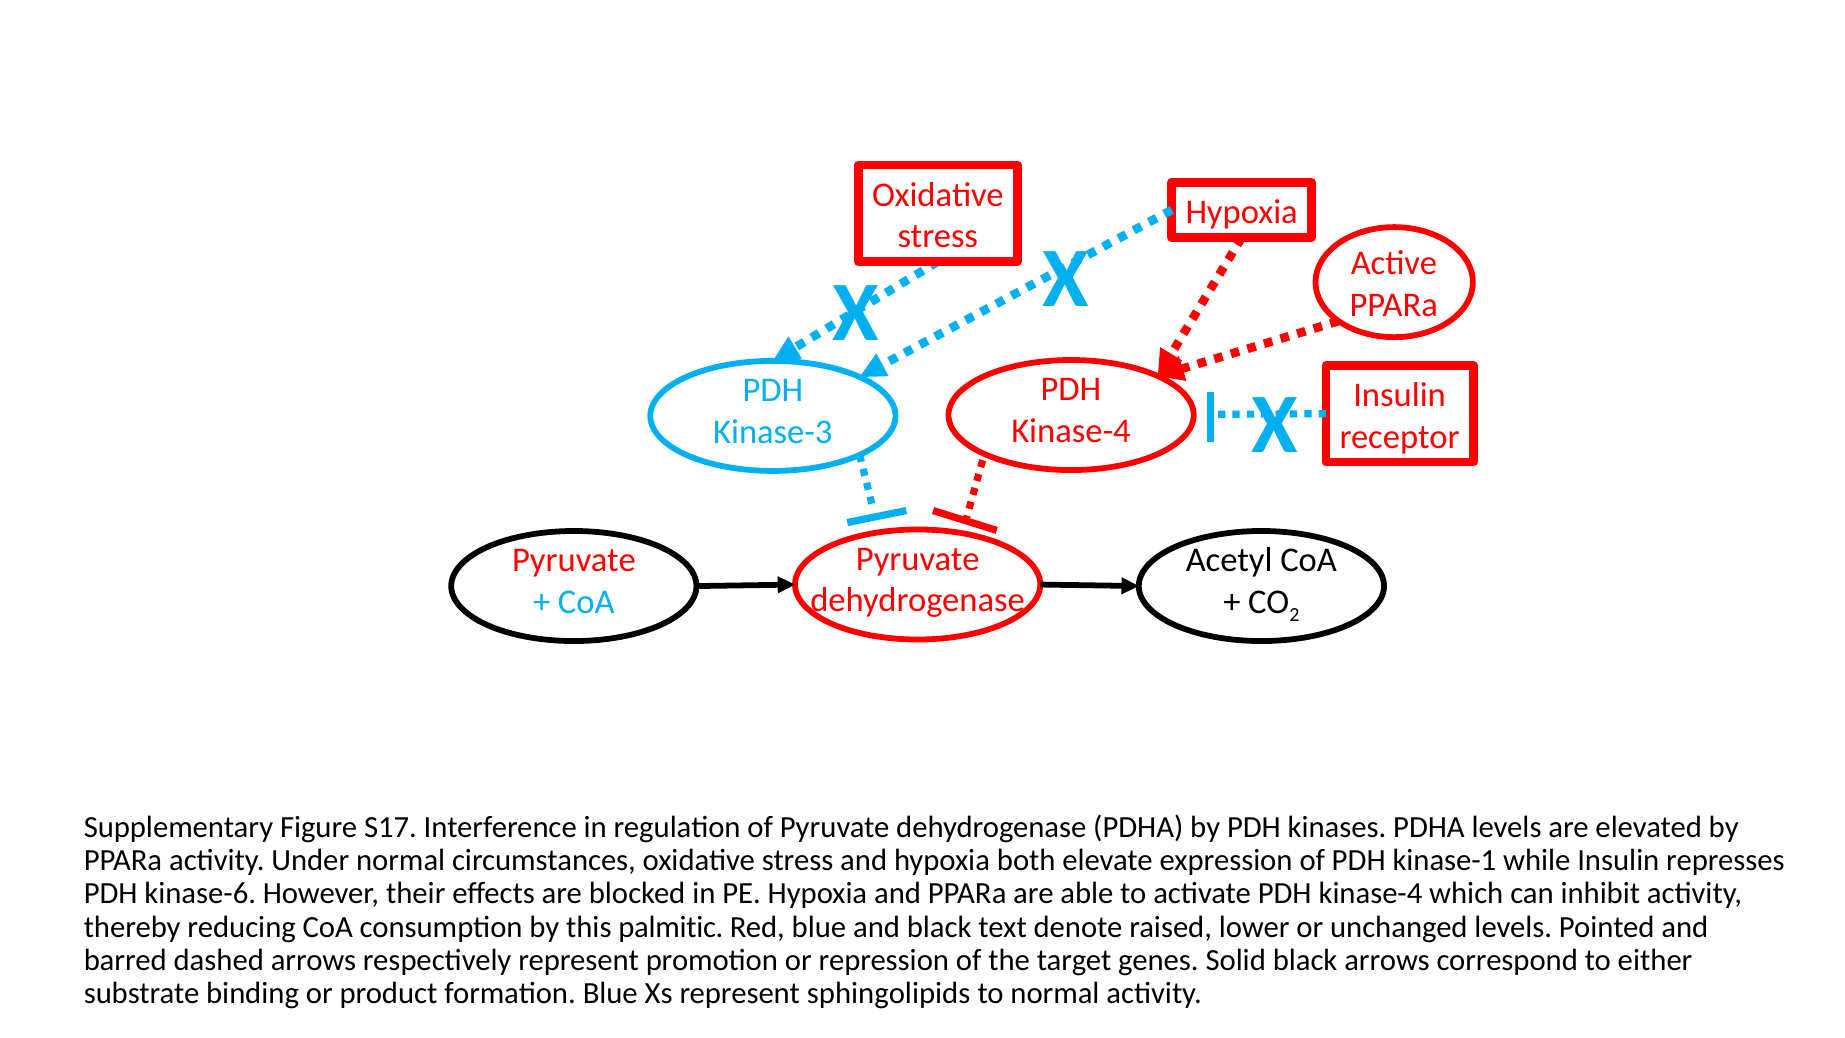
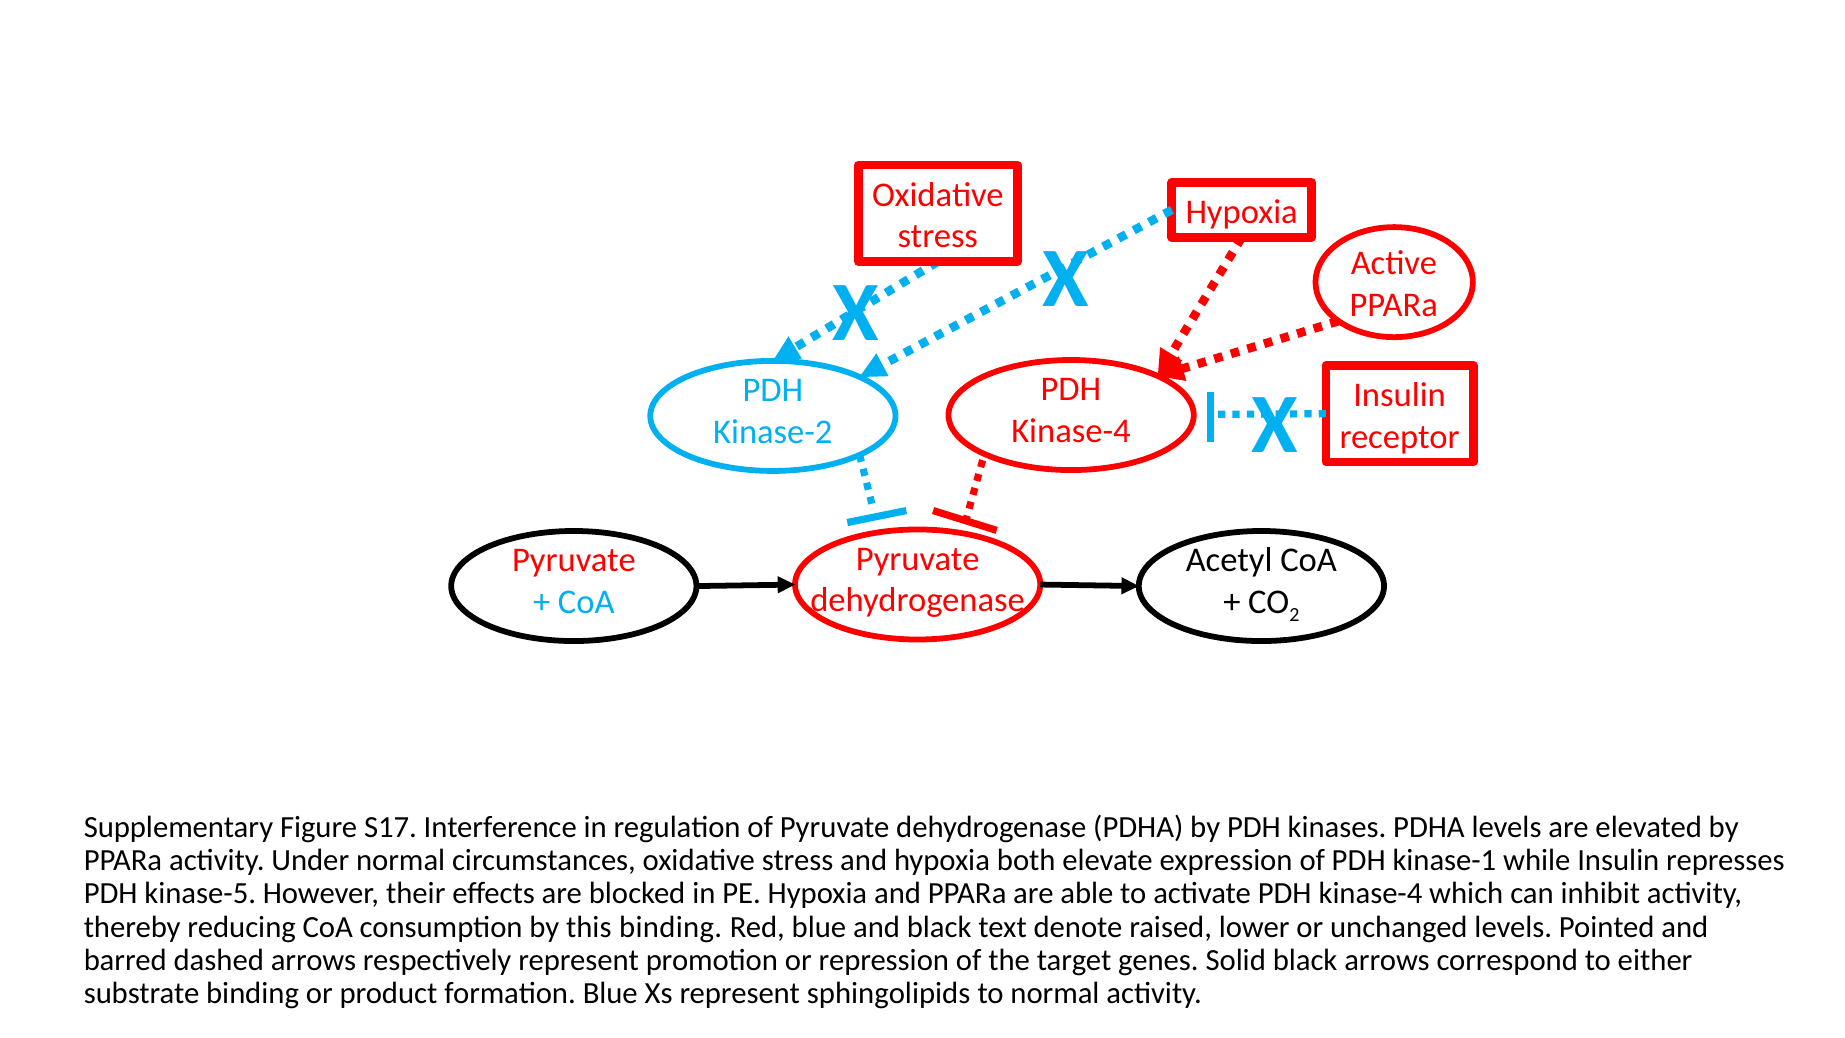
Kinase-3: Kinase-3 -> Kinase-2
kinase-6: kinase-6 -> kinase-5
this palmitic: palmitic -> binding
